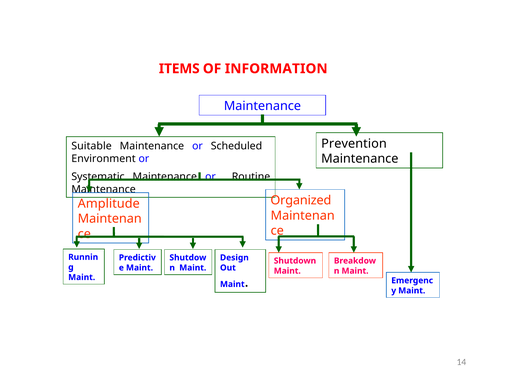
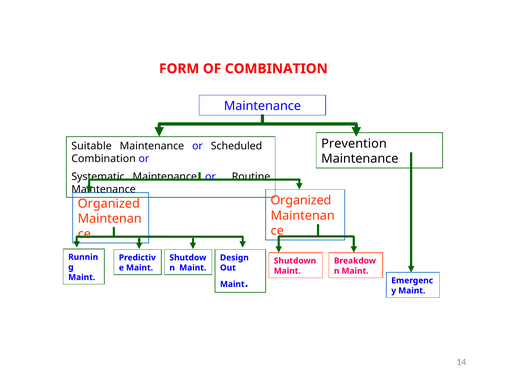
ITEMS: ITEMS -> FORM
OF INFORMATION: INFORMATION -> COMBINATION
Environment at (104, 159): Environment -> Combination
Amplitude at (109, 204): Amplitude -> Organized
